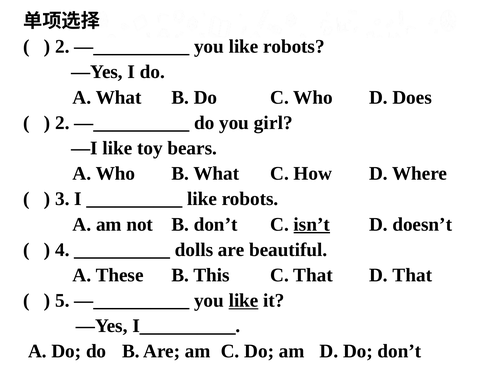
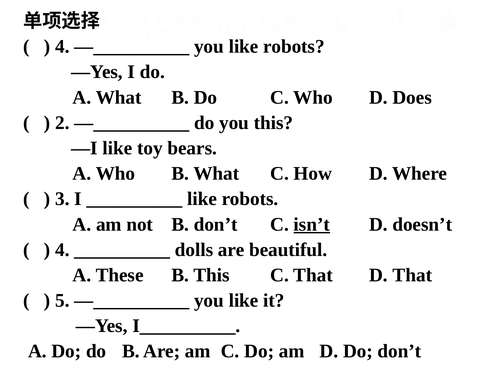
2 at (62, 47): 2 -> 4
you girl: girl -> this
like at (244, 300) underline: present -> none
